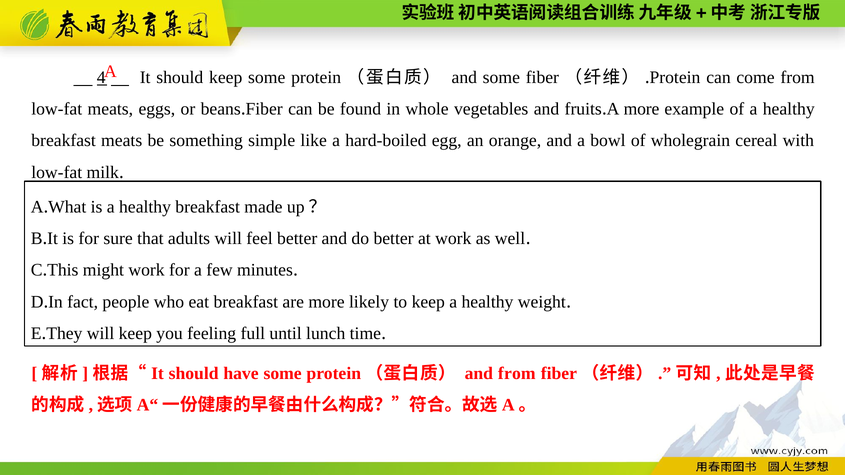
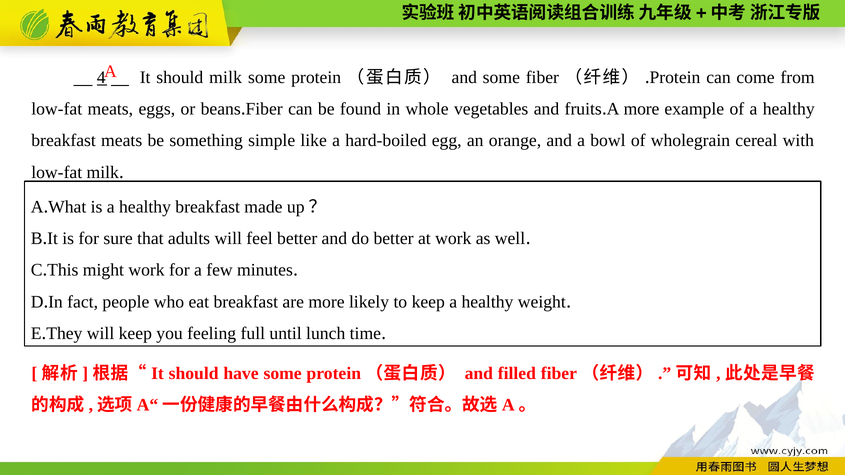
should keep: keep -> milk
and from: from -> filled
